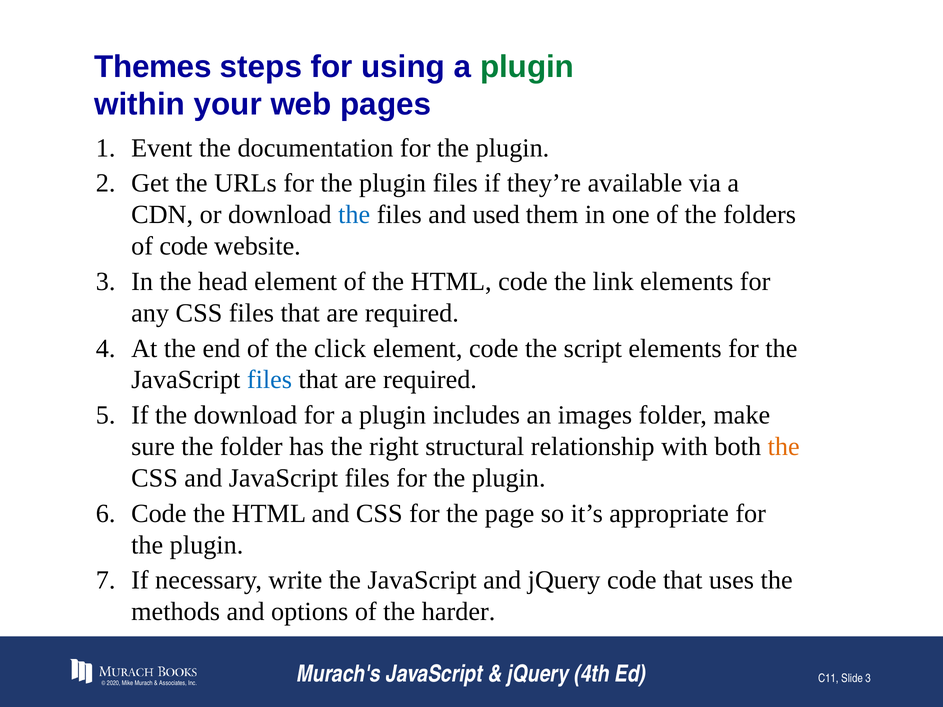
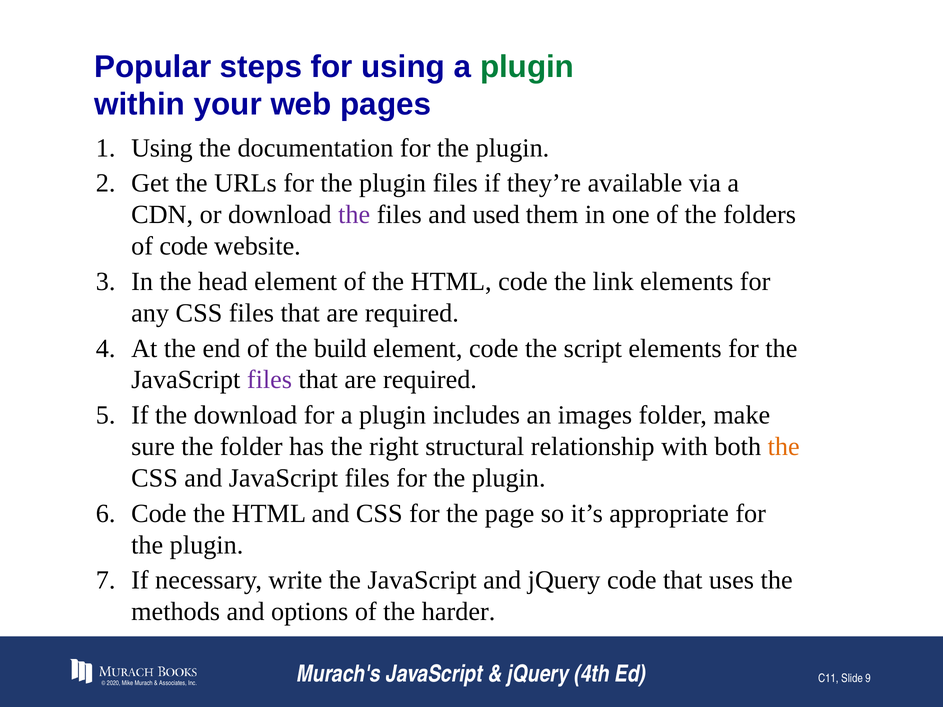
Themes: Themes -> Popular
Event at (162, 148): Event -> Using
the at (354, 215) colour: blue -> purple
click: click -> build
files at (269, 380) colour: blue -> purple
Slide 3: 3 -> 9
